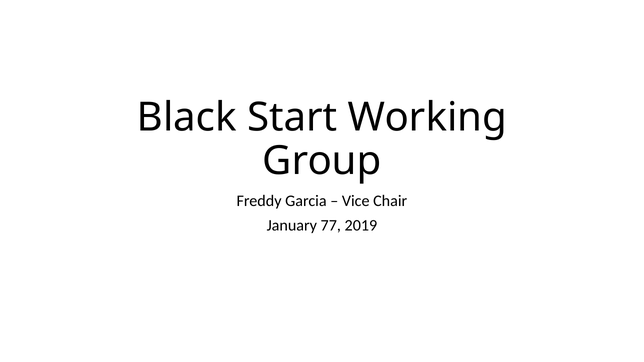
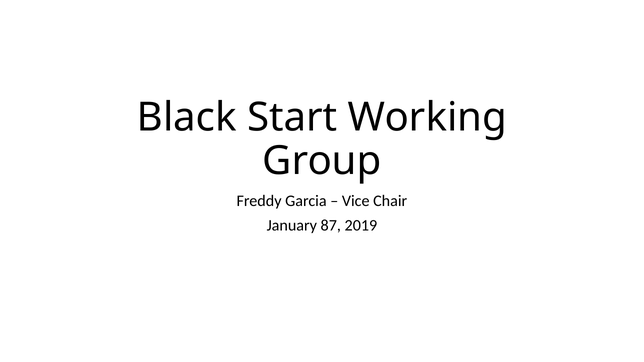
77: 77 -> 87
